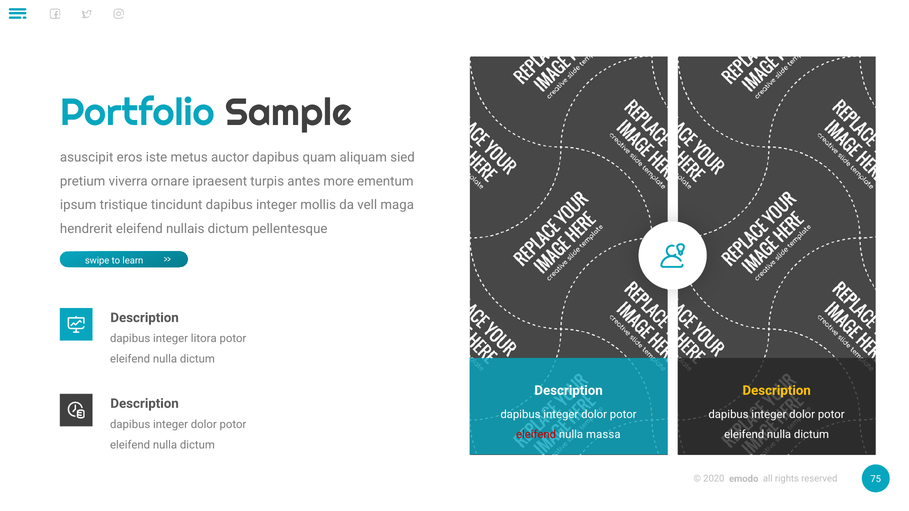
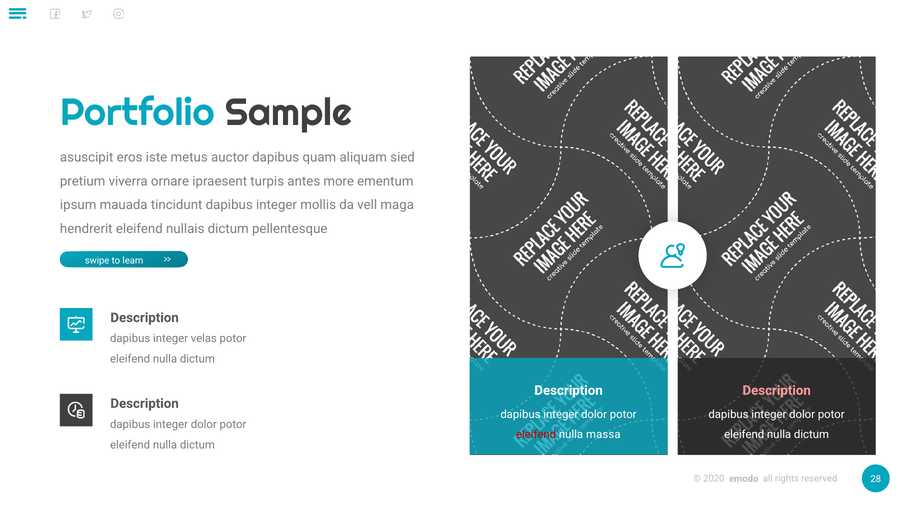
tristique: tristique -> mauada
litora: litora -> velas
Description at (777, 391) colour: yellow -> pink
75: 75 -> 28
